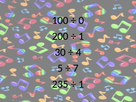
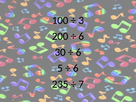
0: 0 -> 3
1 at (81, 36): 1 -> 6
4 at (79, 52): 4 -> 6
7 at (76, 68): 7 -> 6
1 at (81, 84): 1 -> 7
